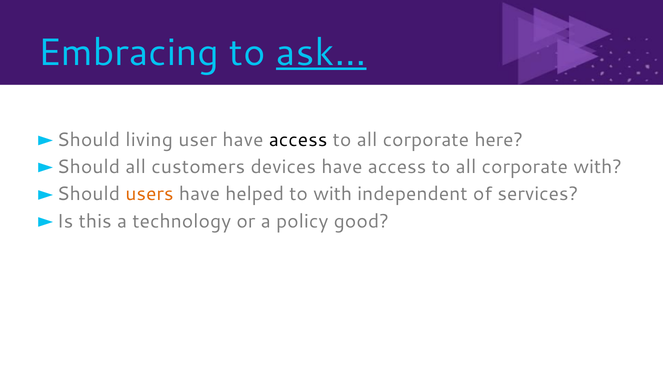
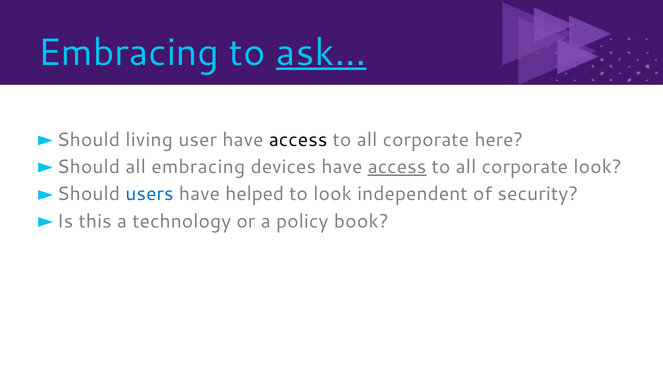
all customers: customers -> embracing
access at (397, 167) underline: none -> present
corporate with: with -> look
users colour: orange -> blue
to with: with -> look
services: services -> security
good: good -> book
